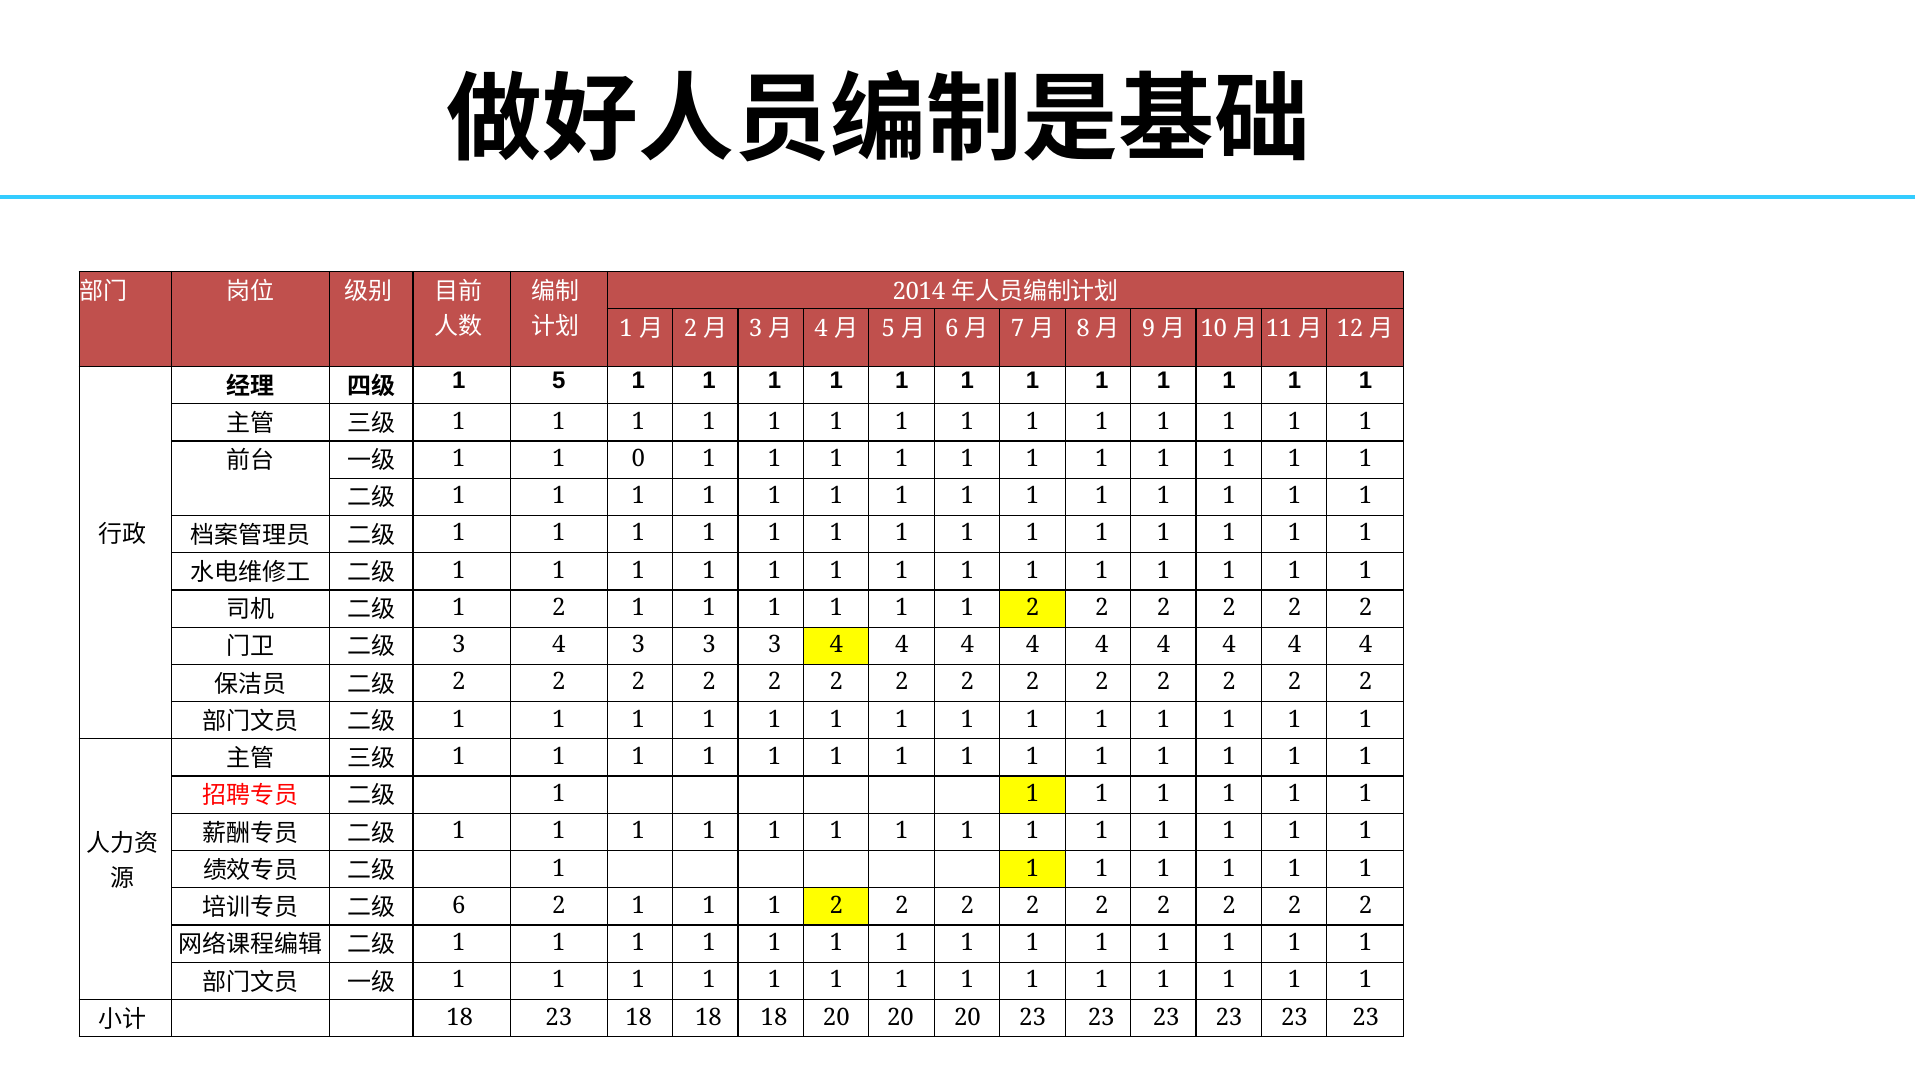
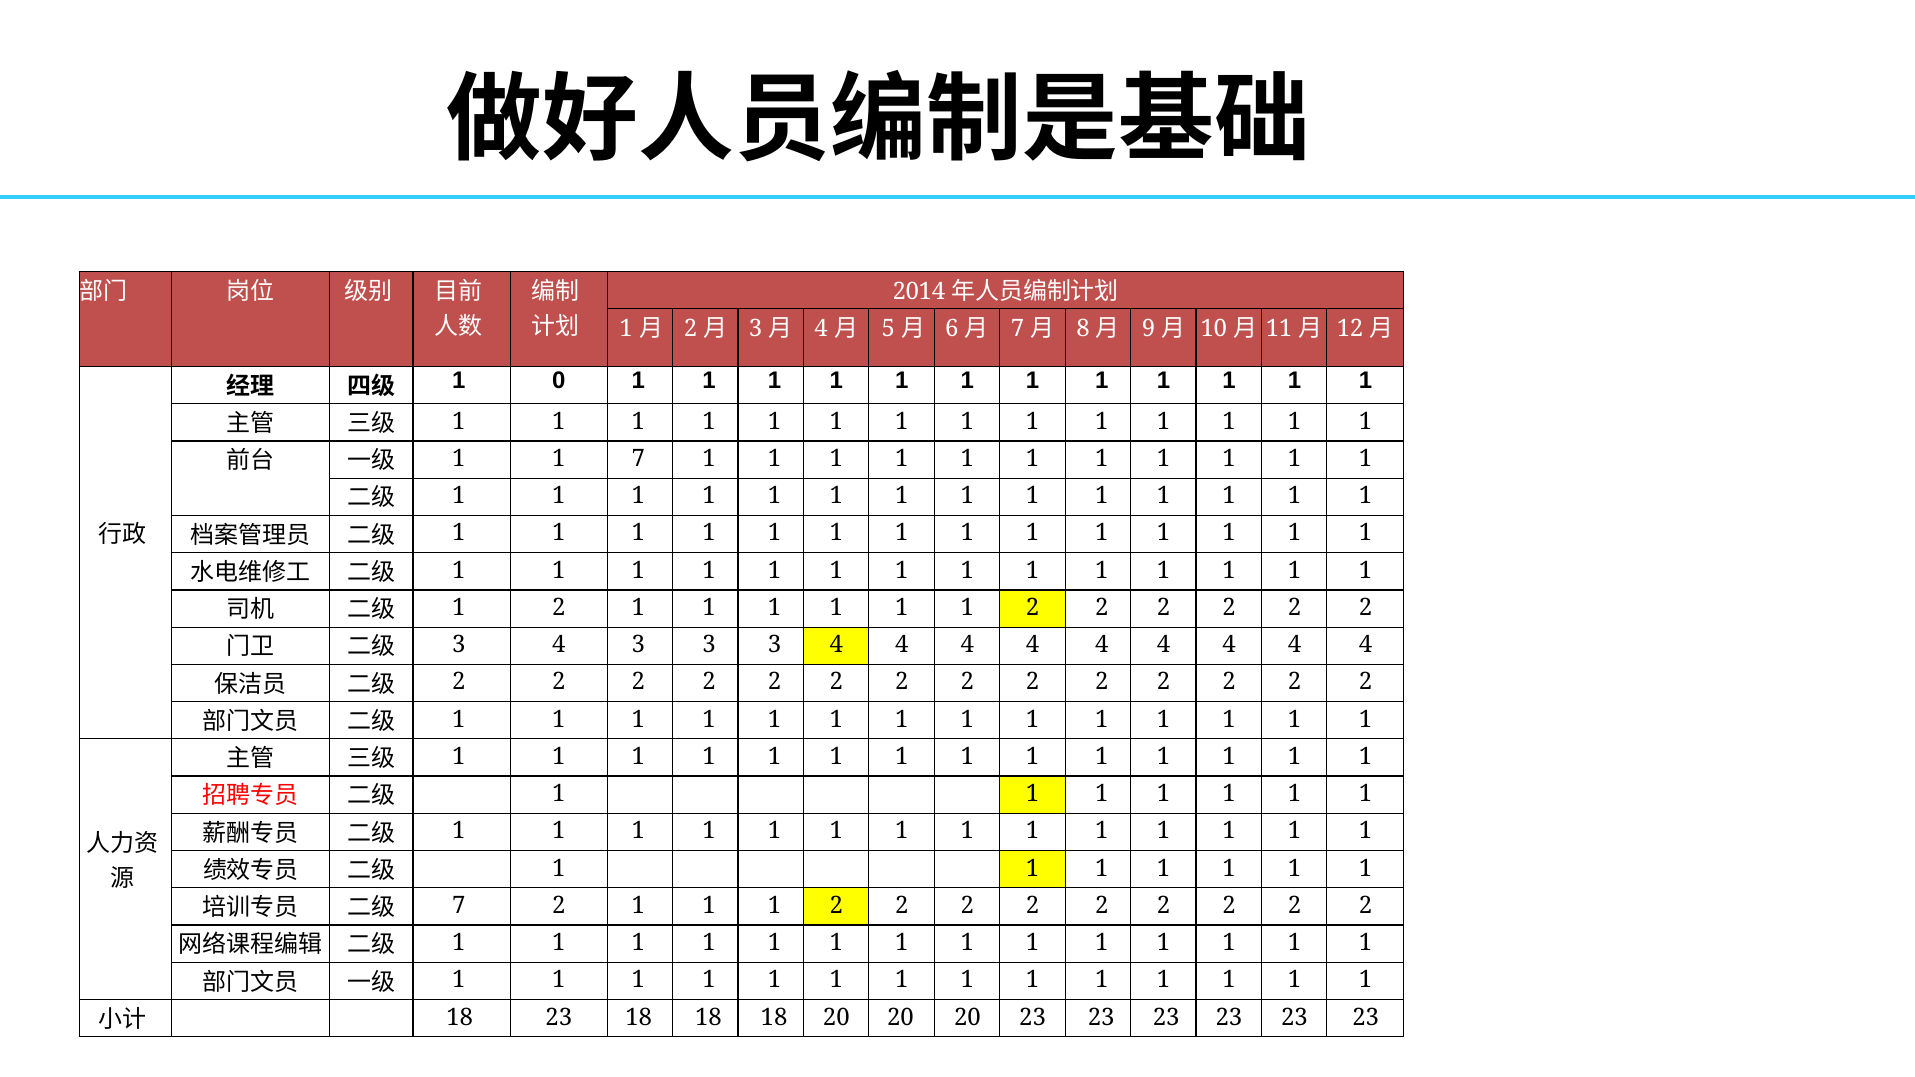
1 5: 5 -> 0
1 0: 0 -> 7
6 at (459, 906): 6 -> 7
